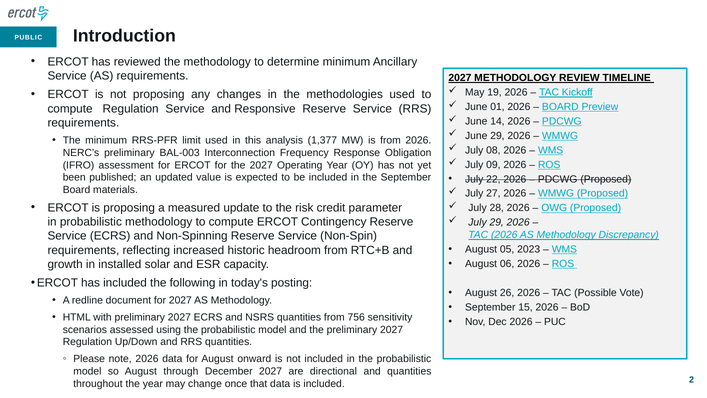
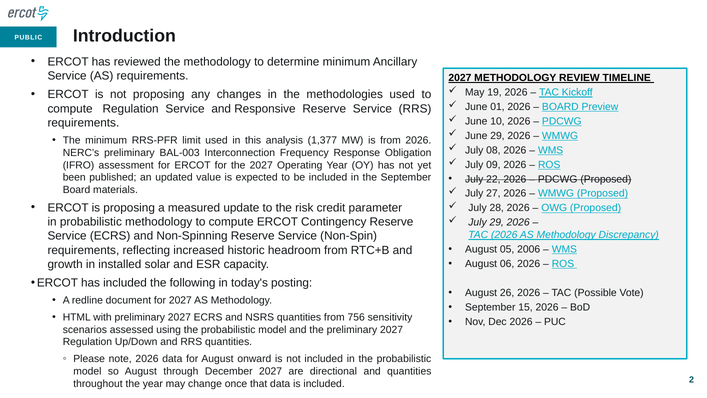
14: 14 -> 10
2023: 2023 -> 2006
